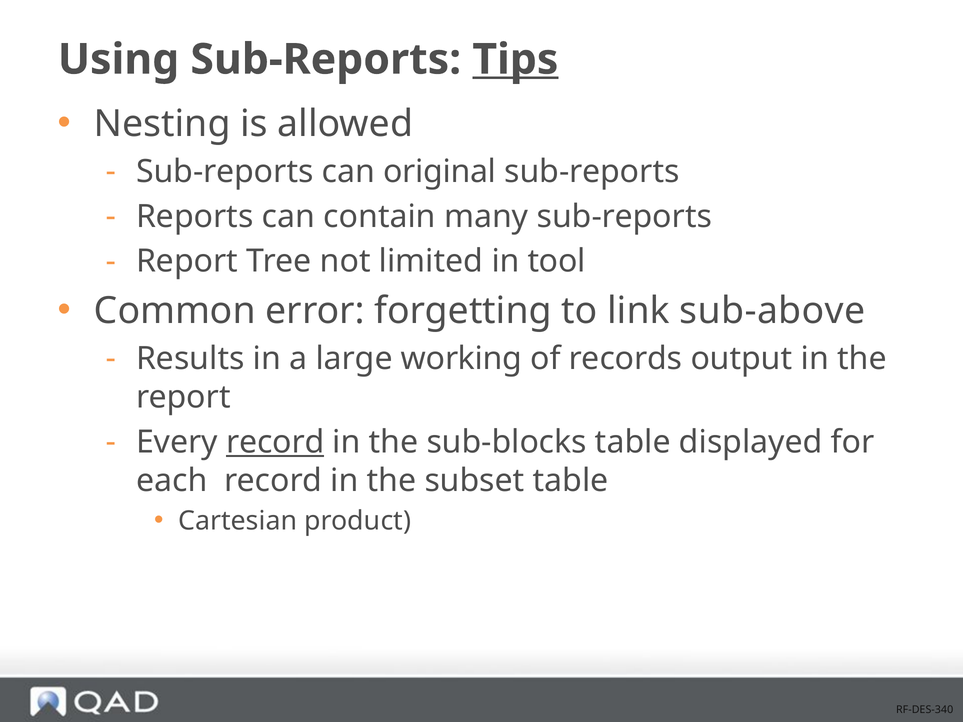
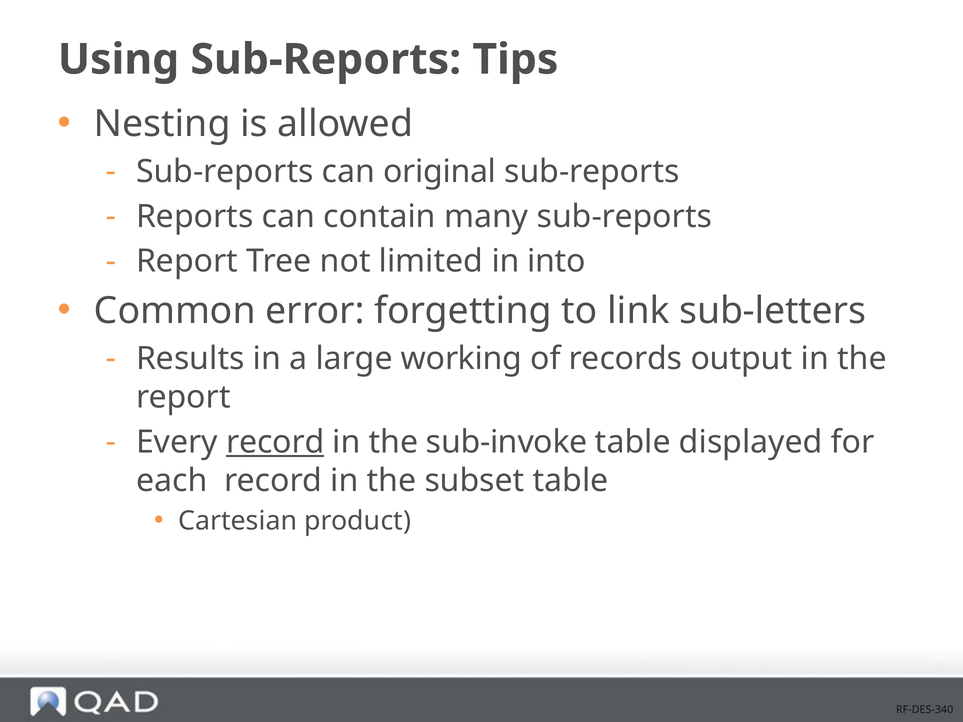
Tips underline: present -> none
tool: tool -> into
sub-above: sub-above -> sub-letters
sub-blocks: sub-blocks -> sub-invoke
